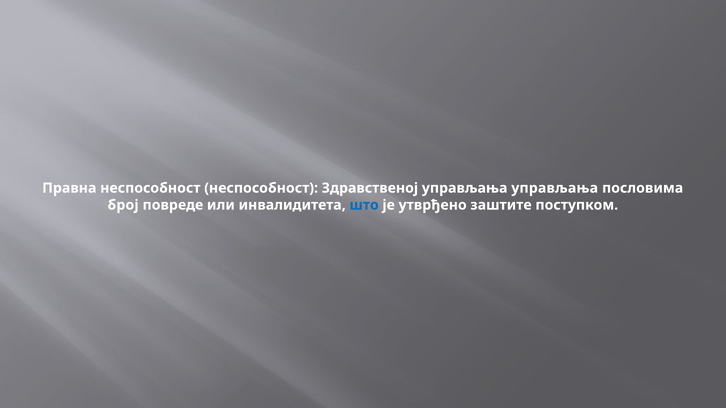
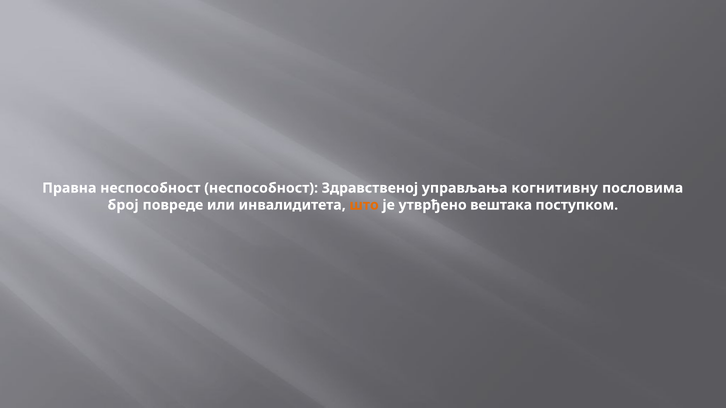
управљања управљања: управљања -> когнитивну
што colour: blue -> orange
заштите: заштите -> вештака
